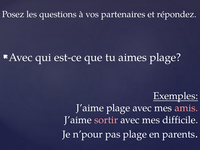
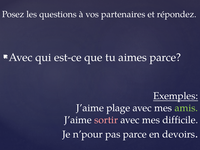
aimes plage: plage -> parce
amis colour: pink -> light green
pas plage: plage -> parce
parents: parents -> devoirs
